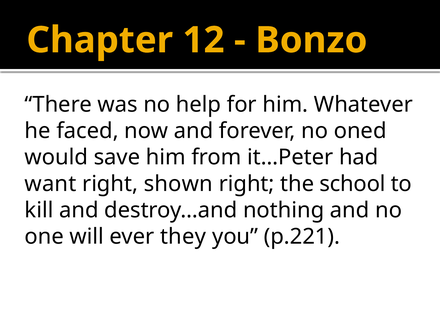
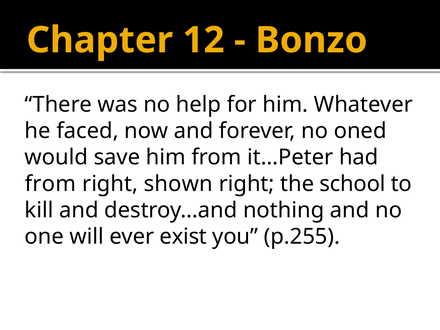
want at (50, 184): want -> from
they: they -> exist
p.221: p.221 -> p.255
